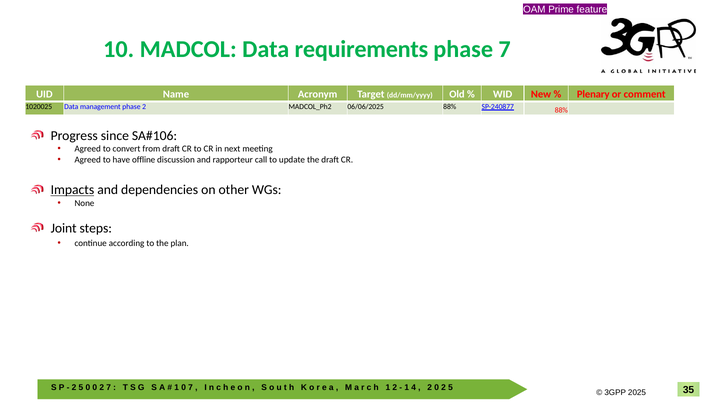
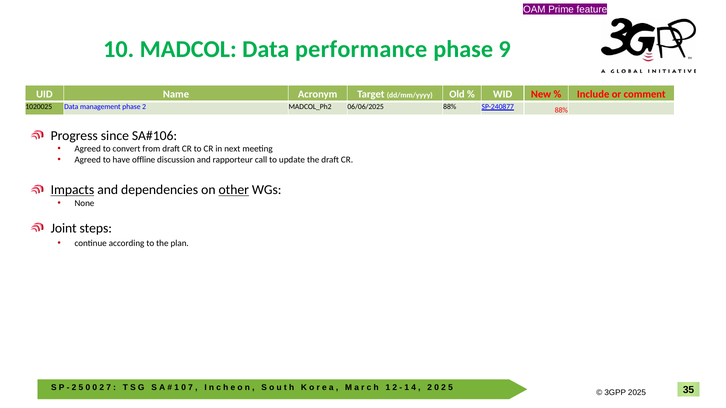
requirements: requirements -> performance
phase 7: 7 -> 9
Plenary: Plenary -> Include
other underline: none -> present
